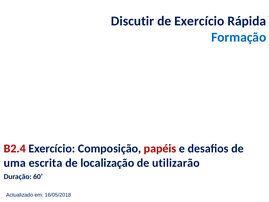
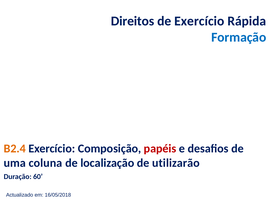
Discutir: Discutir -> Direitos
B2.4 colour: red -> orange
escrita: escrita -> coluna
